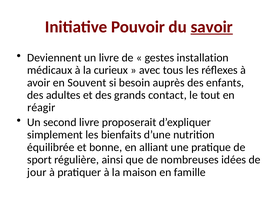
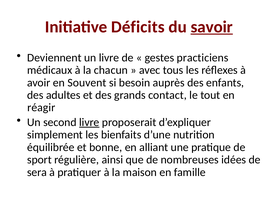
Pouvoir: Pouvoir -> Déficits
installation: installation -> practiciens
curieux: curieux -> chacun
livre at (89, 123) underline: none -> present
jour: jour -> sera
